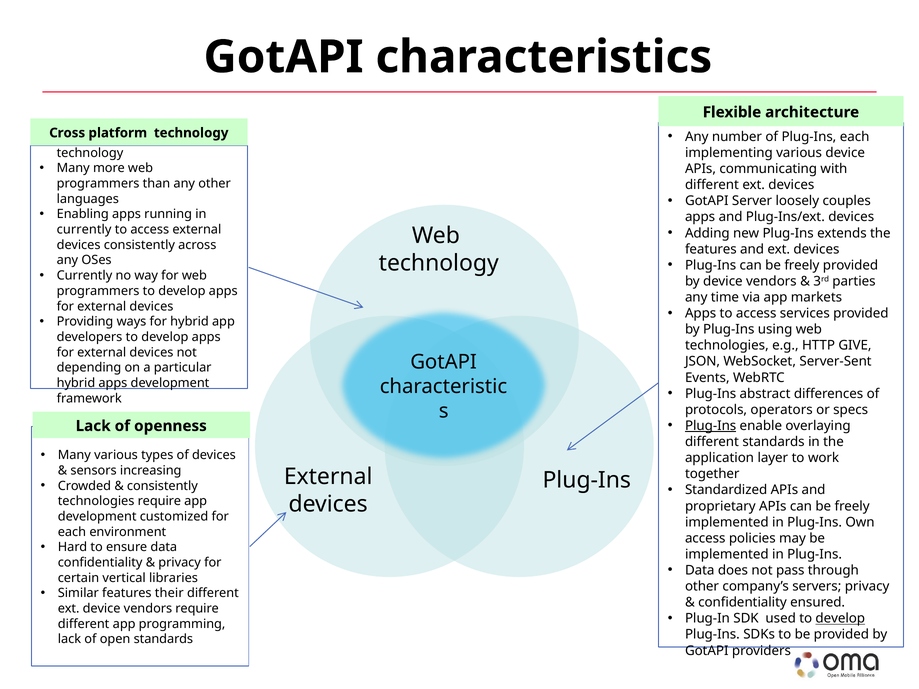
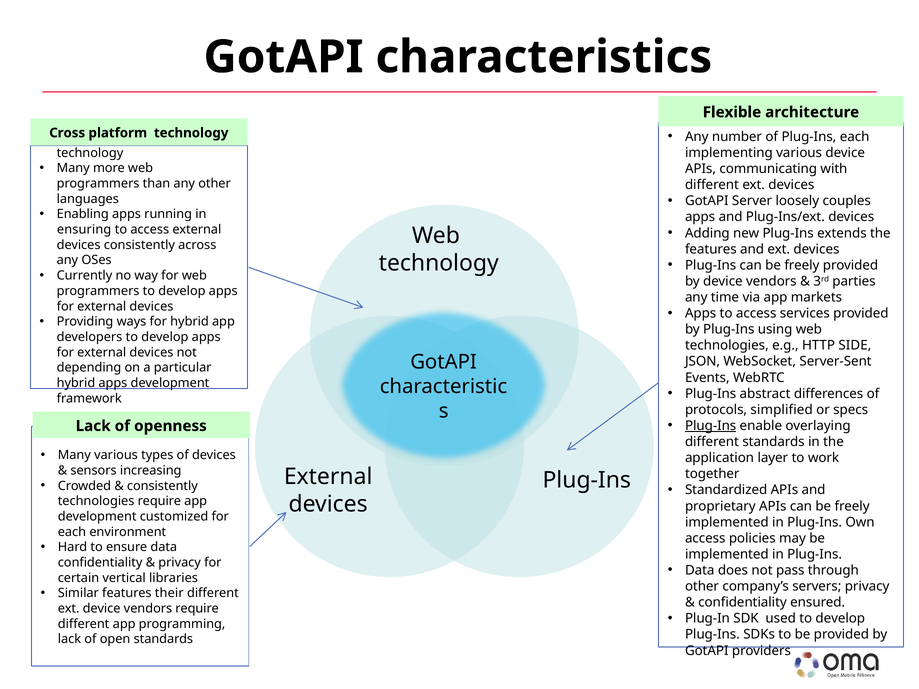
currently at (84, 230): currently -> ensuring
GIVE: GIVE -> SIDE
operators: operators -> simplified
develop at (840, 619) underline: present -> none
